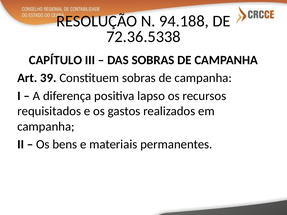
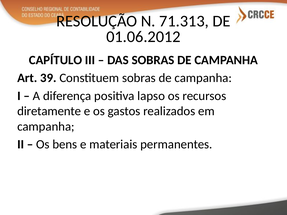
94.188: 94.188 -> 71.313
72.36.5338: 72.36.5338 -> 01.06.2012
requisitados: requisitados -> diretamente
